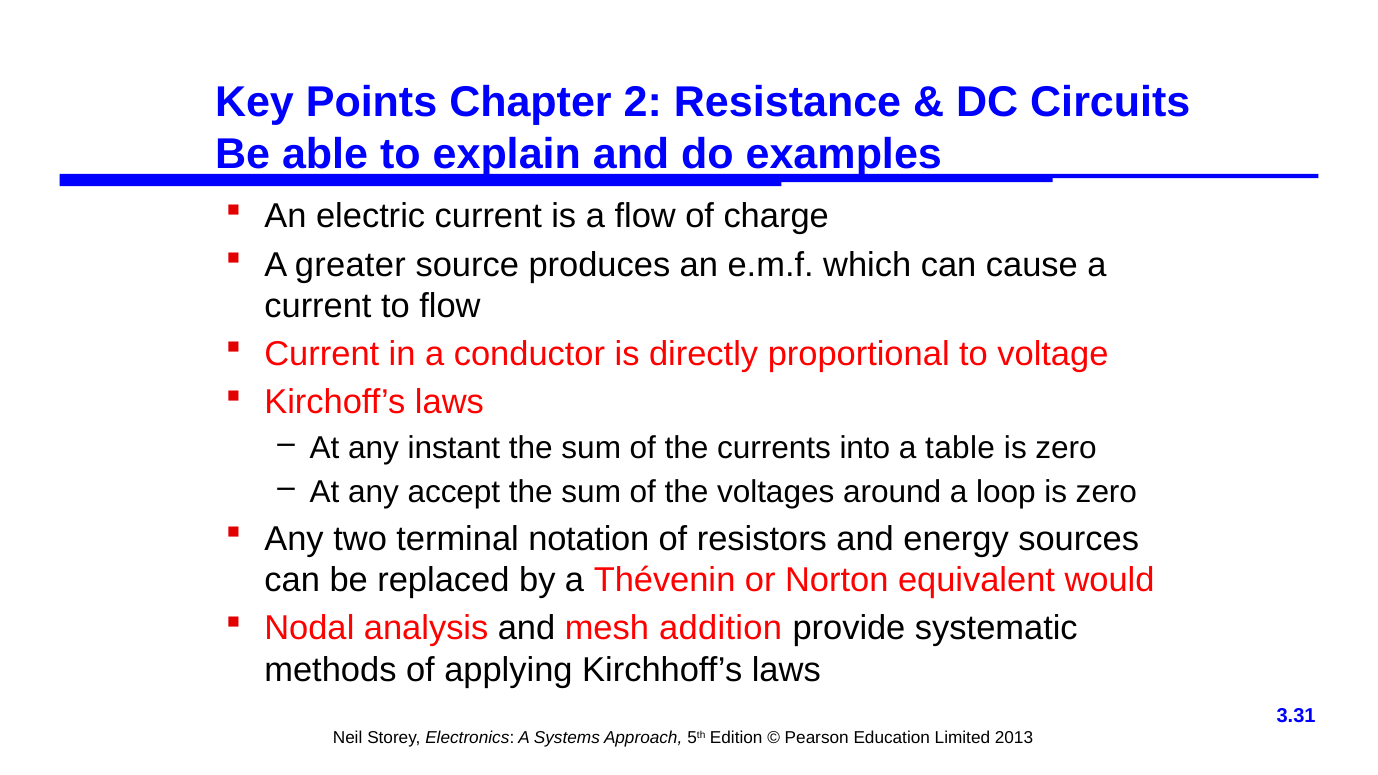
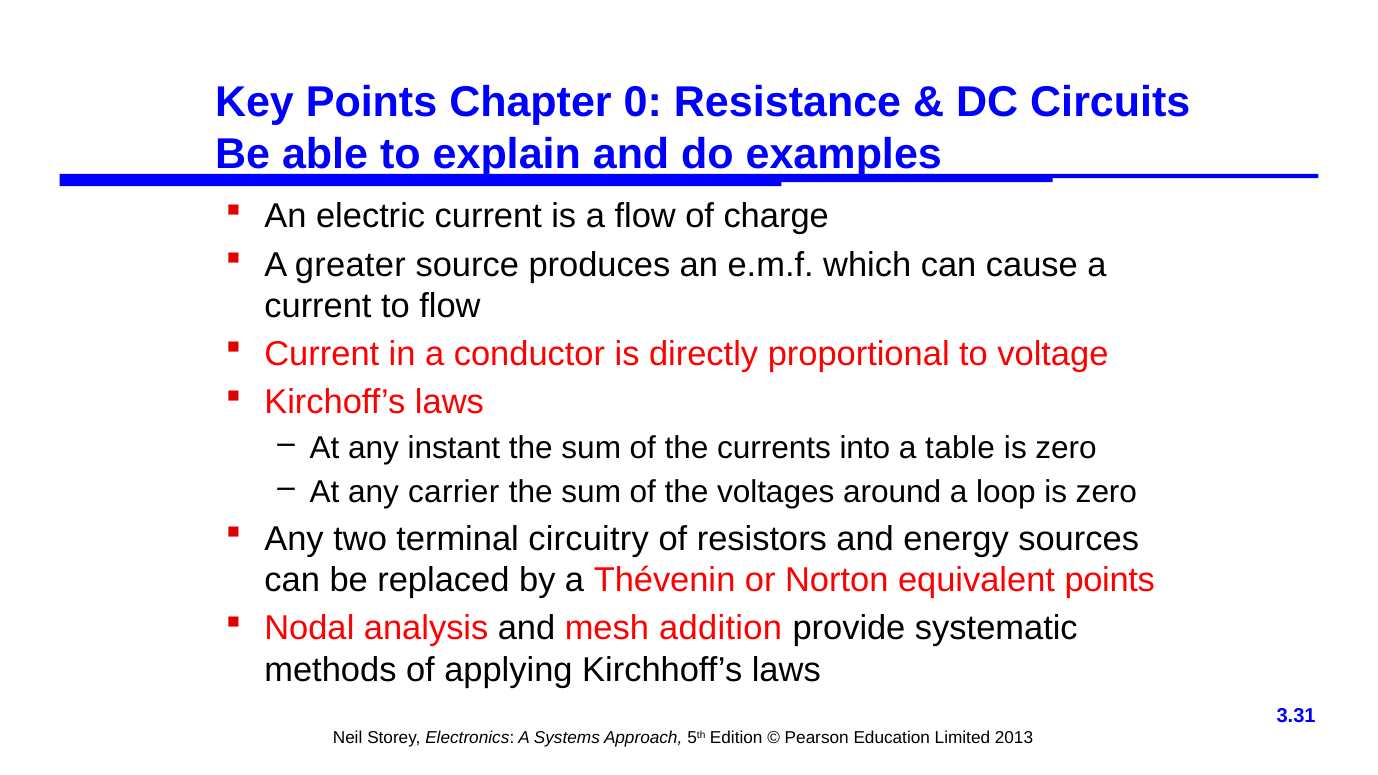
2: 2 -> 0
accept: accept -> carrier
notation: notation -> circuitry
equivalent would: would -> points
